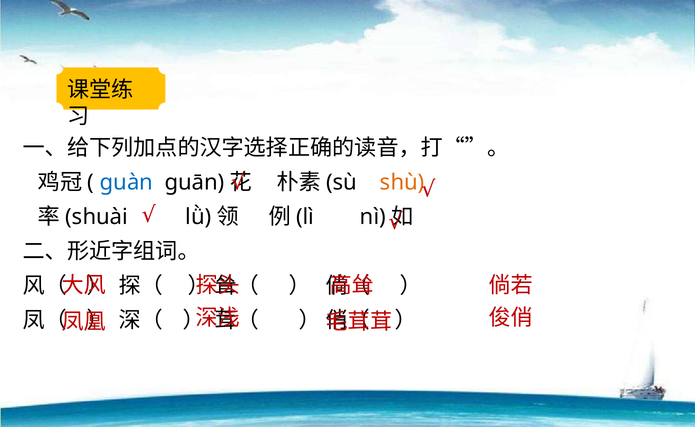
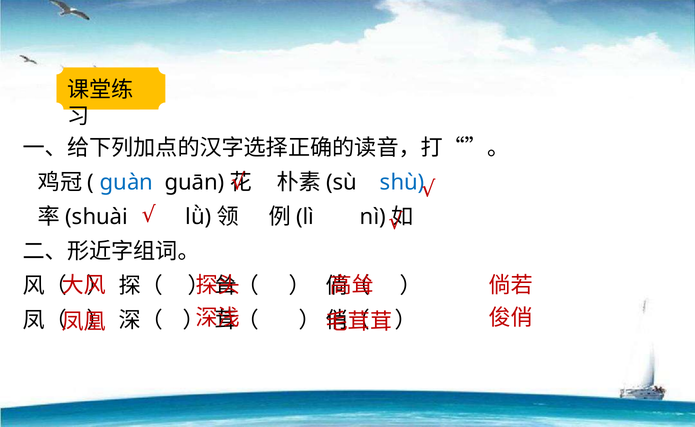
shù colour: orange -> blue
